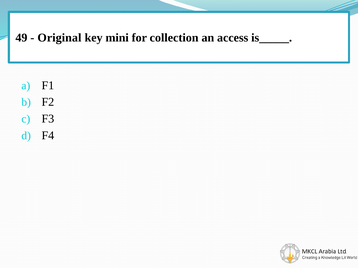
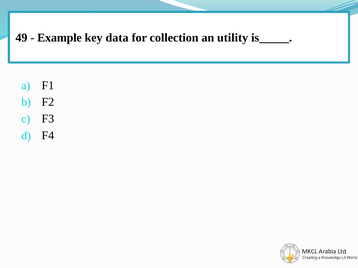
Original: Original -> Example
mini: mini -> data
access: access -> utility
